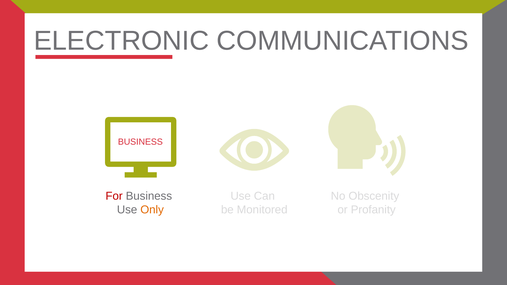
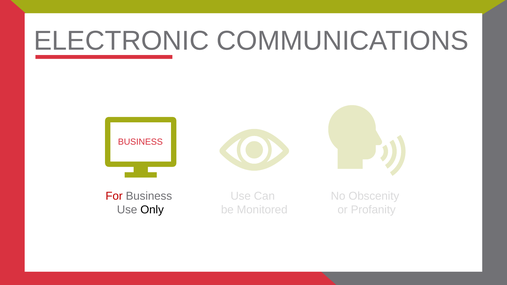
Only colour: orange -> black
